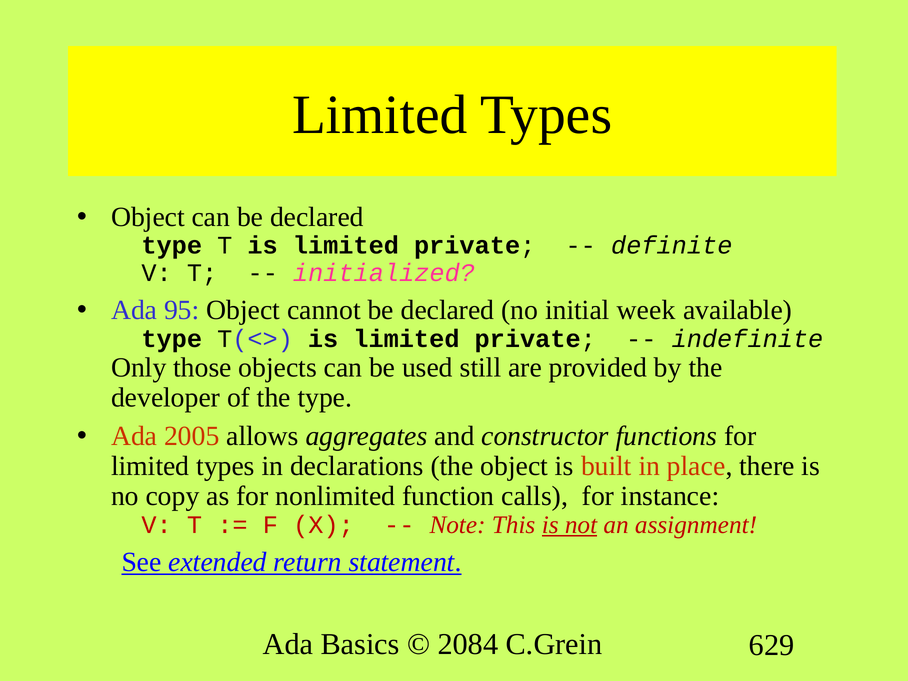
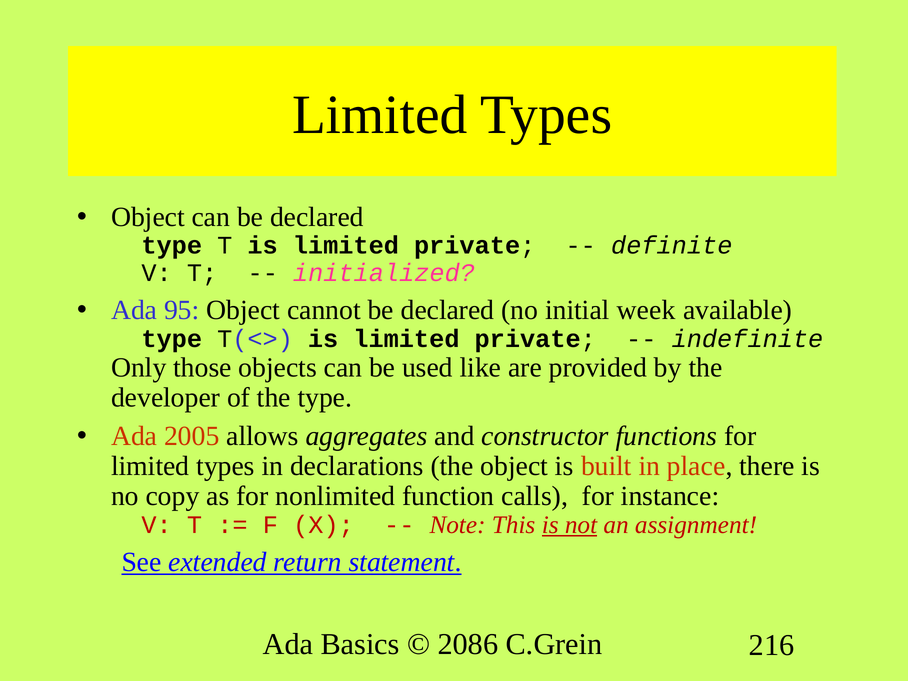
still: still -> like
2084: 2084 -> 2086
629: 629 -> 216
